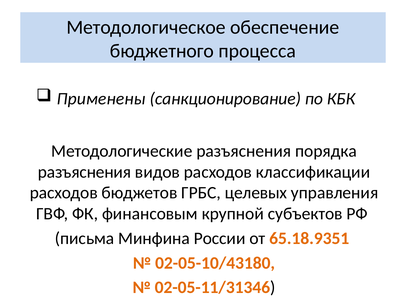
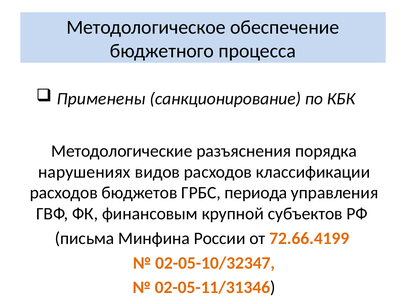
разъяснения at (85, 172): разъяснения -> нарушениях
целевых: целевых -> периода
65.18.9351: 65.18.9351 -> 72.66.4199
02-05-10/43180: 02-05-10/43180 -> 02-05-10/32347
